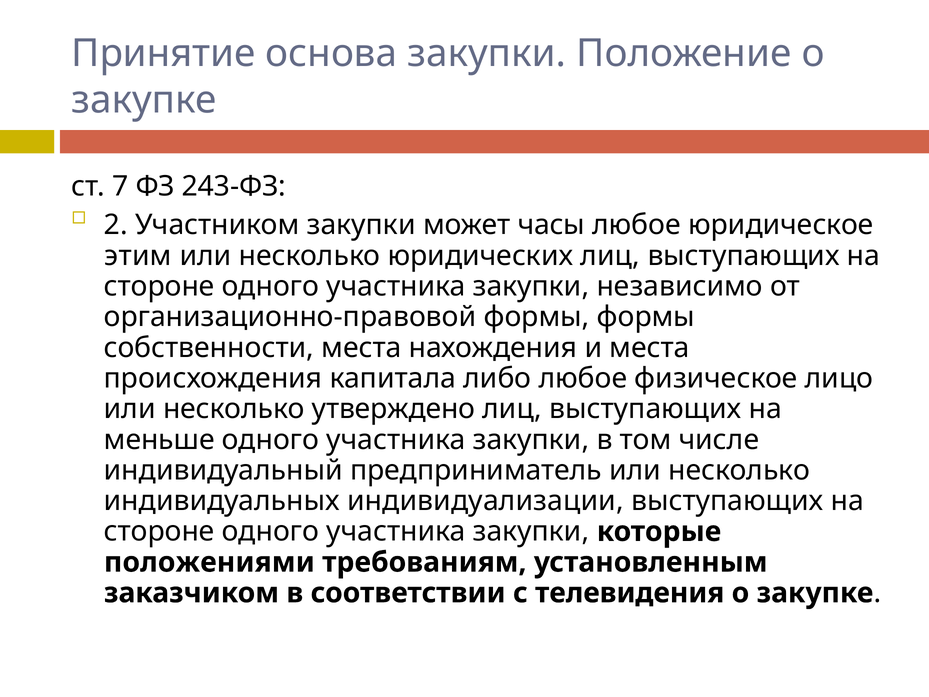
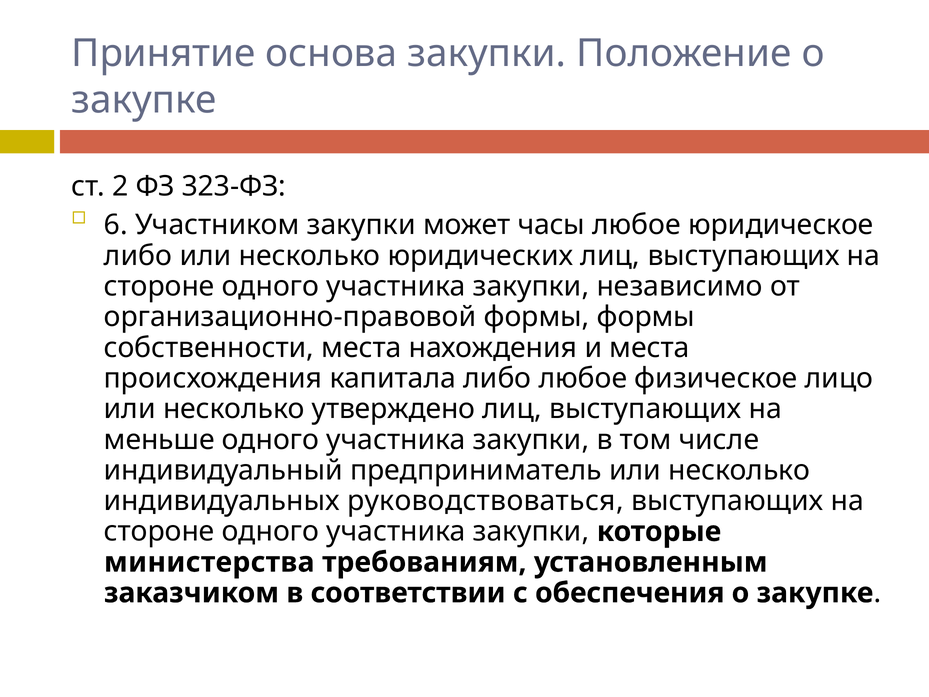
7: 7 -> 2
243-ФЗ: 243-ФЗ -> 323-ФЗ
2: 2 -> 6
этим at (138, 256): этим -> либо
индивидуализации: индивидуализации -> руководствоваться
положениями: положениями -> министерства
телевидения: телевидения -> обеспечения
